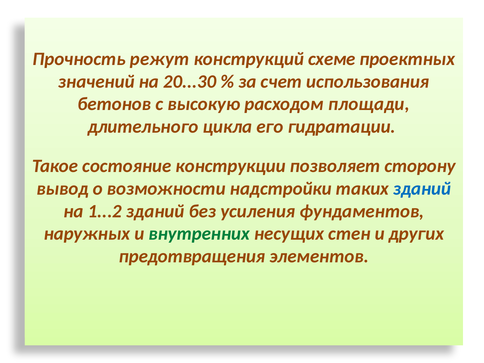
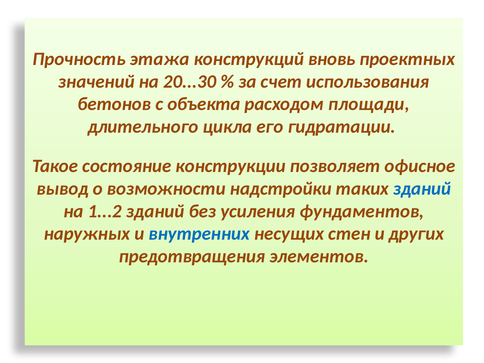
режут: режут -> этажа
схеме: схеме -> вновь
высокую: высокую -> объекта
сторону: сторону -> офисное
внутренних colour: green -> blue
